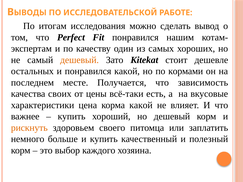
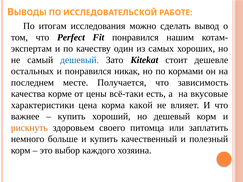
дешевый at (80, 60) colour: orange -> blue
понравился какой: какой -> никак
своих: своих -> корме
